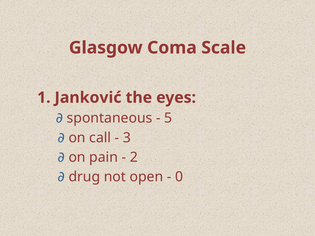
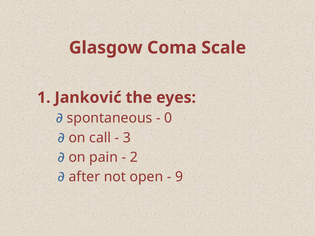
5: 5 -> 0
drug: drug -> after
0: 0 -> 9
